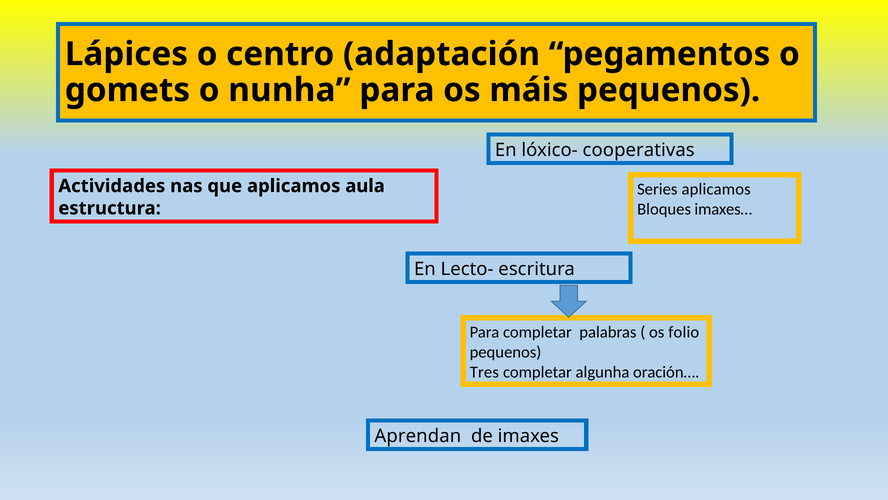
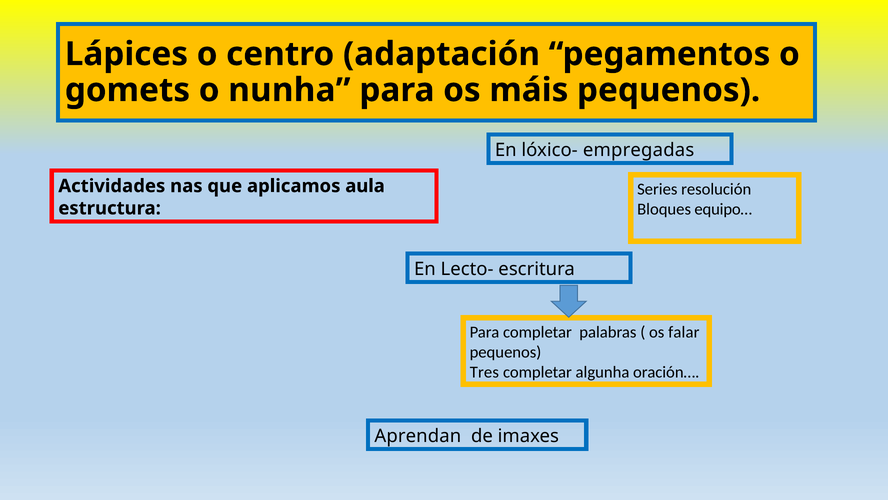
cooperativas: cooperativas -> empregadas
Series aplicamos: aplicamos -> resolución
imaxes…: imaxes… -> equipo…
folio: folio -> falar
